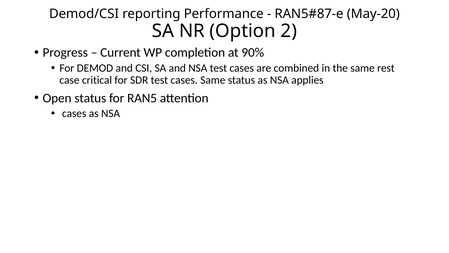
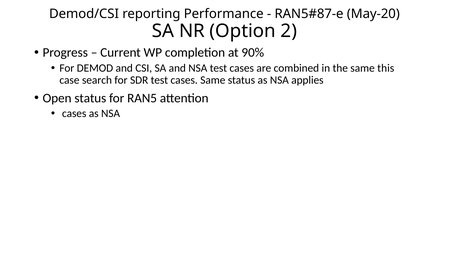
rest: rest -> this
critical: critical -> search
